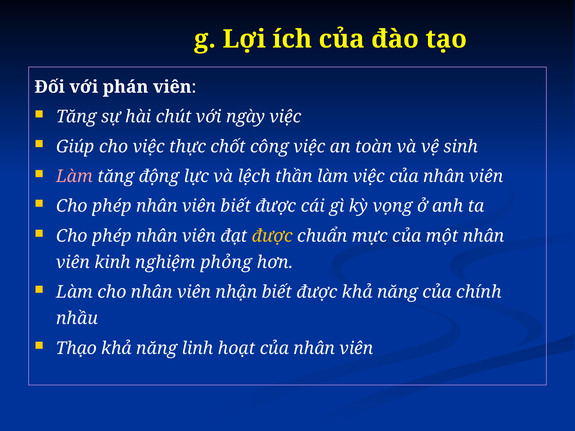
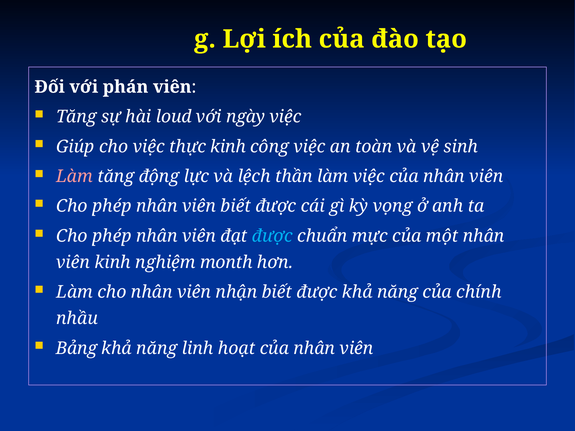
chút: chút -> loud
thực chốt: chốt -> kinh
được at (272, 236) colour: yellow -> light blue
phỏng: phỏng -> month
Thạo: Thạo -> Bảng
